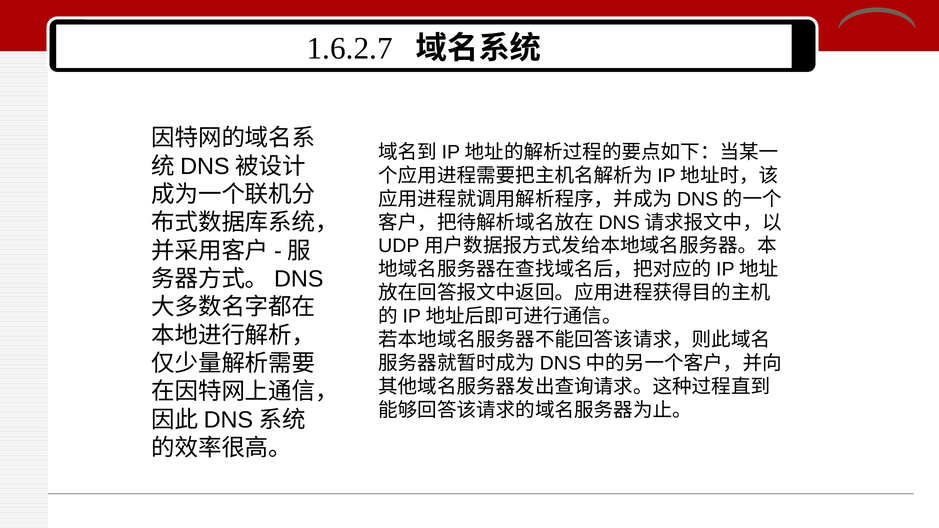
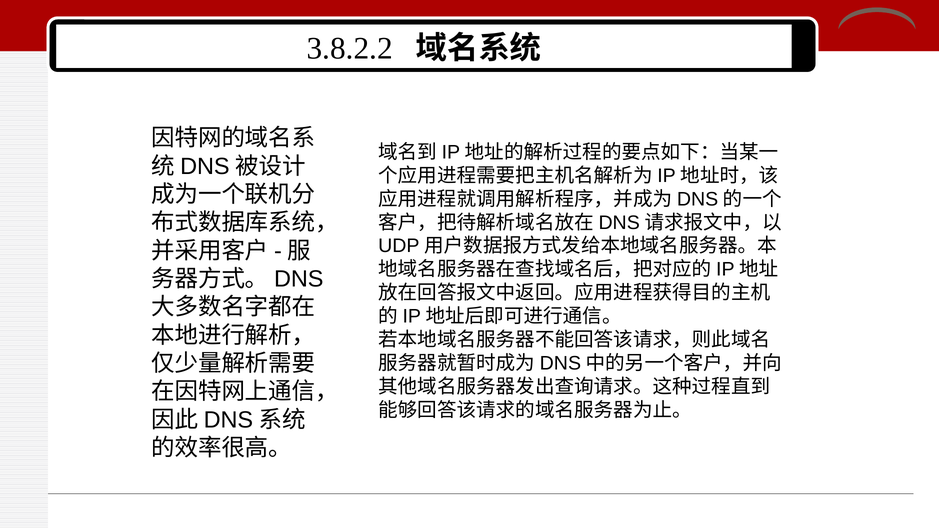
1.6.2.7: 1.6.2.7 -> 3.8.2.2
